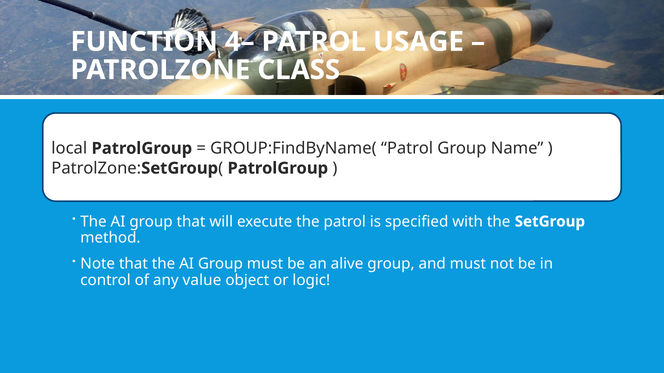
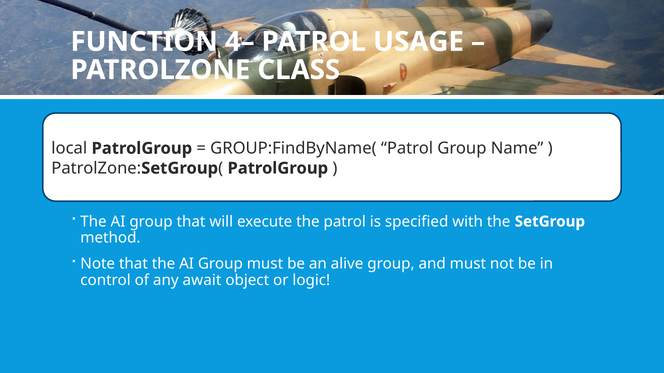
value: value -> await
